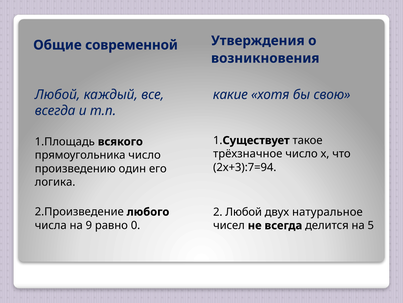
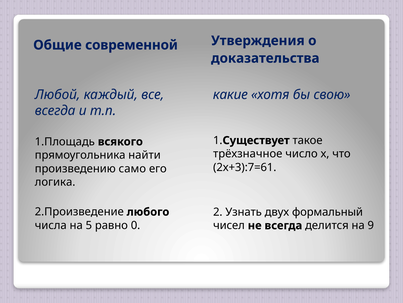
возникновения: возникновения -> доказательства
прямоугольника число: число -> найти
2х+3):7=94: 2х+3):7=94 -> 2х+3):7=61
один: один -> само
2 Любой: Любой -> Узнать
натуральное: натуральное -> формальный
9: 9 -> 5
5: 5 -> 9
